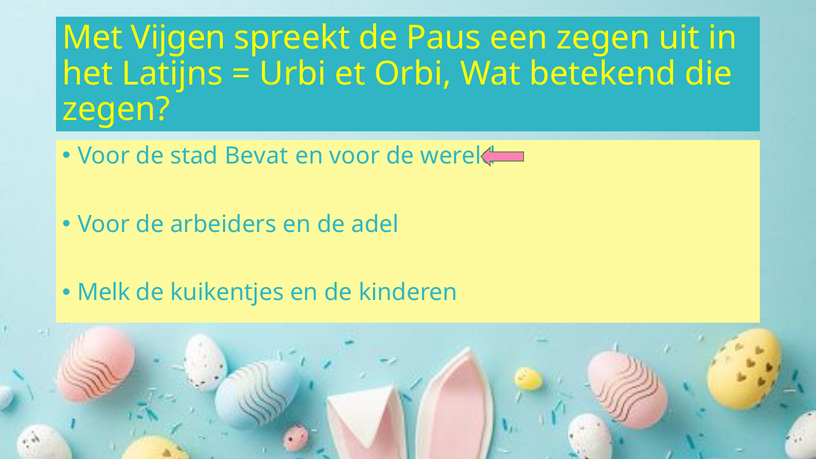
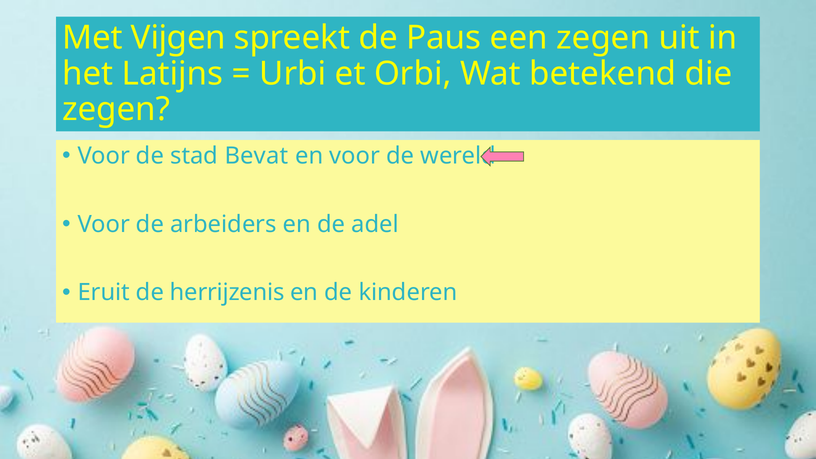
Melk: Melk -> Eruit
kuikentjes: kuikentjes -> herrijzenis
